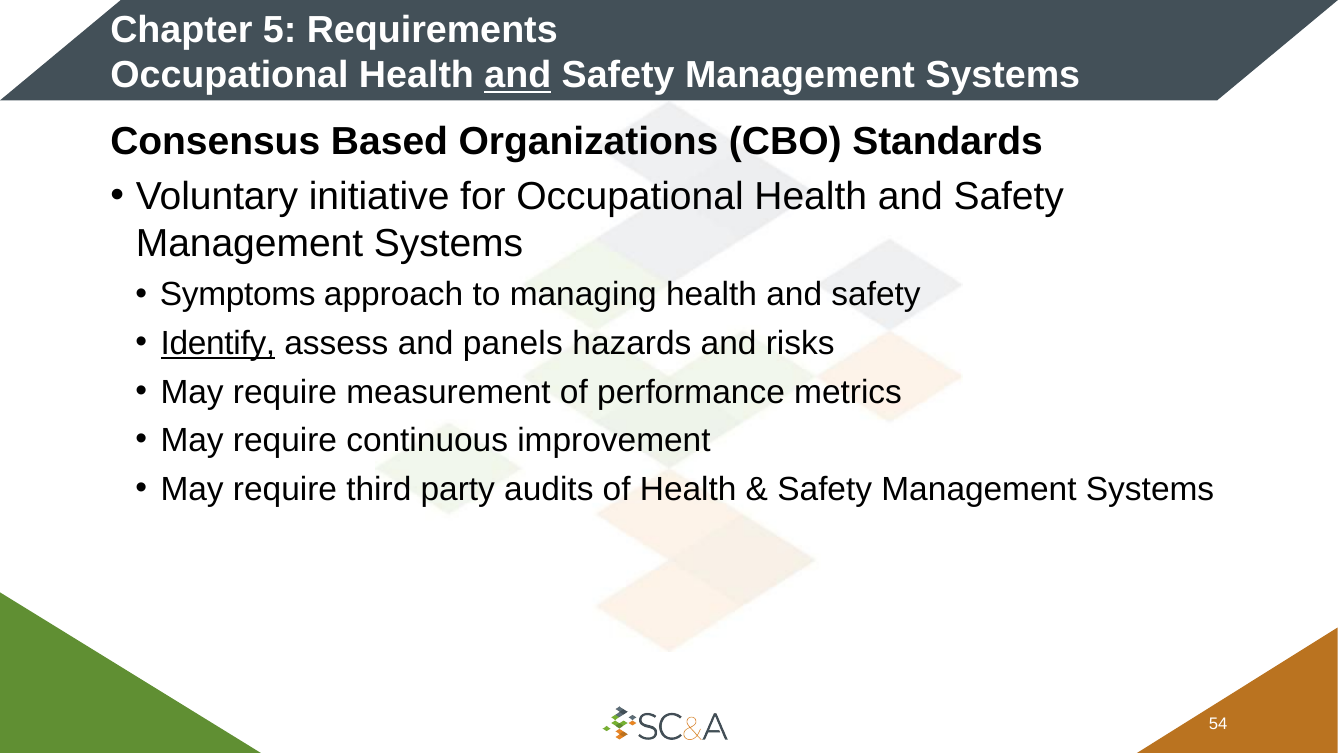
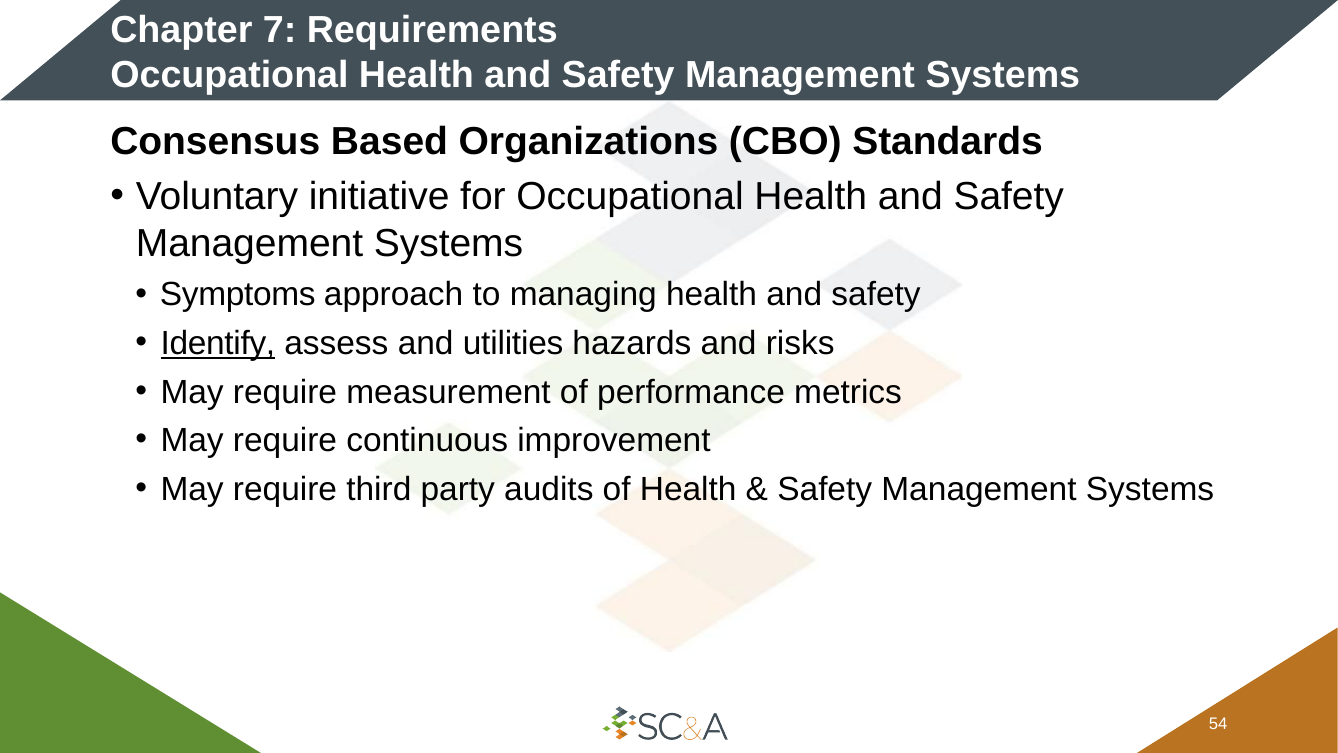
5: 5 -> 7
and at (518, 75) underline: present -> none
panels: panels -> utilities
